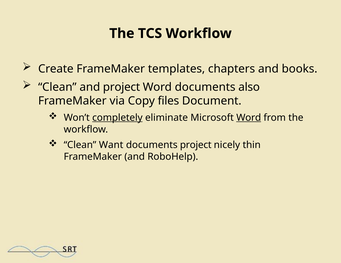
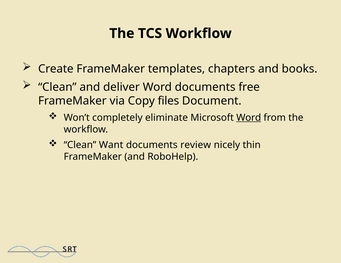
and project: project -> deliver
also: also -> free
completely underline: present -> none
documents project: project -> review
